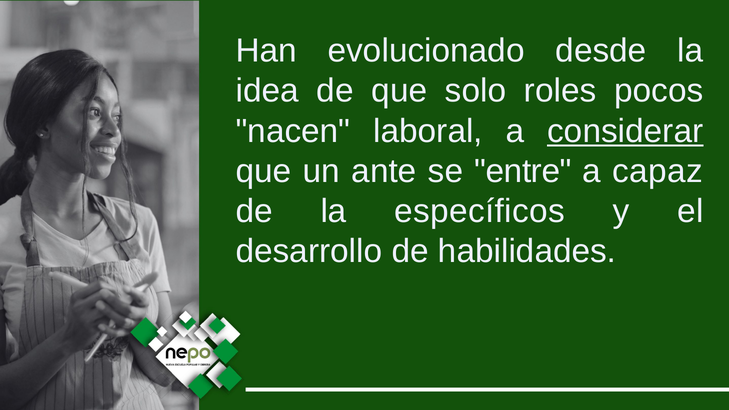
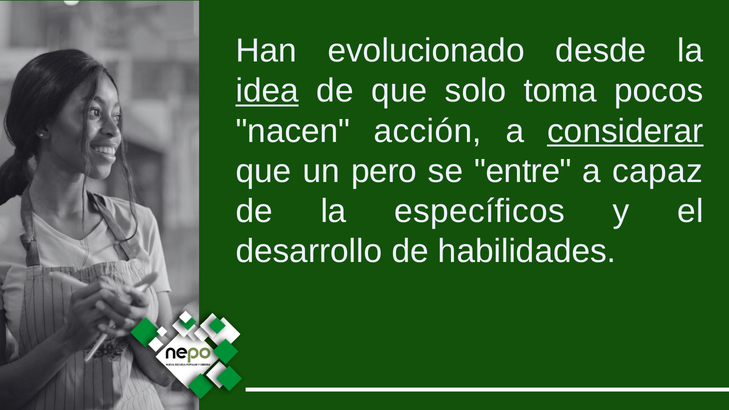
idea underline: none -> present
roles: roles -> toma
laboral: laboral -> acción
ante: ante -> pero
